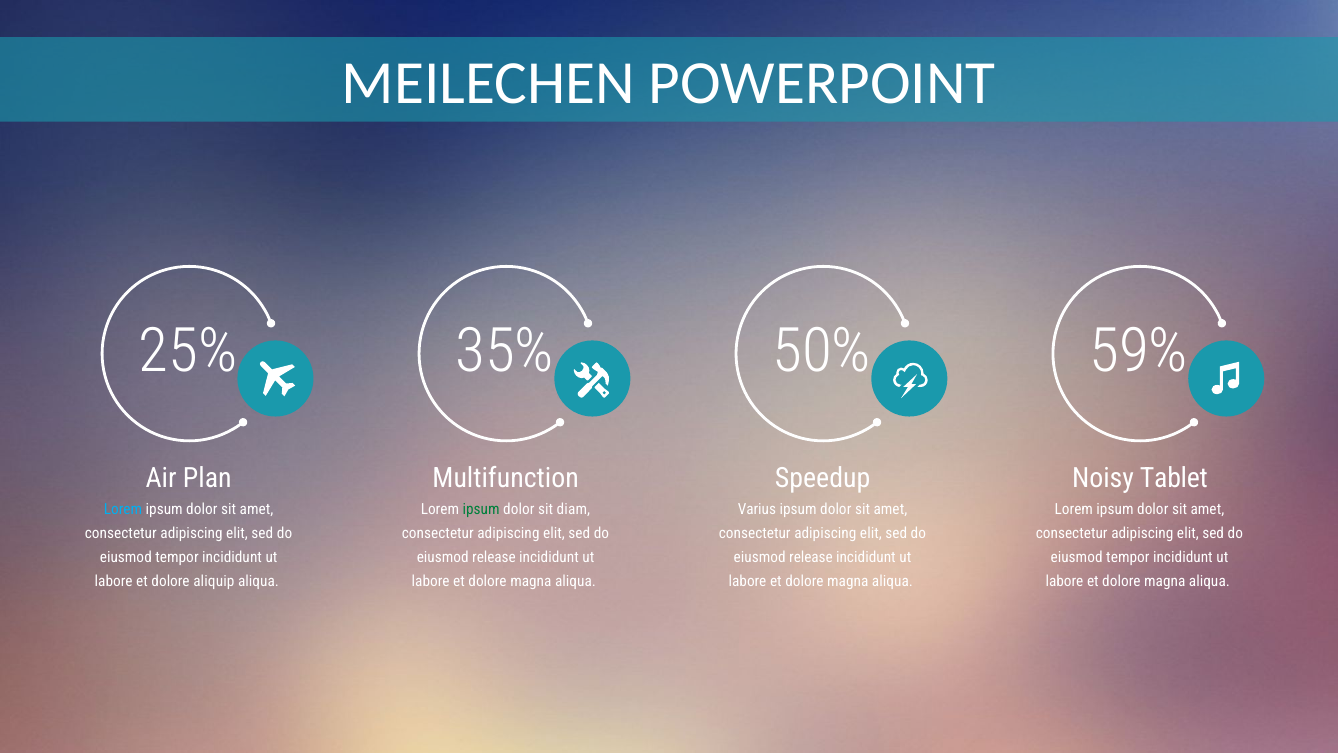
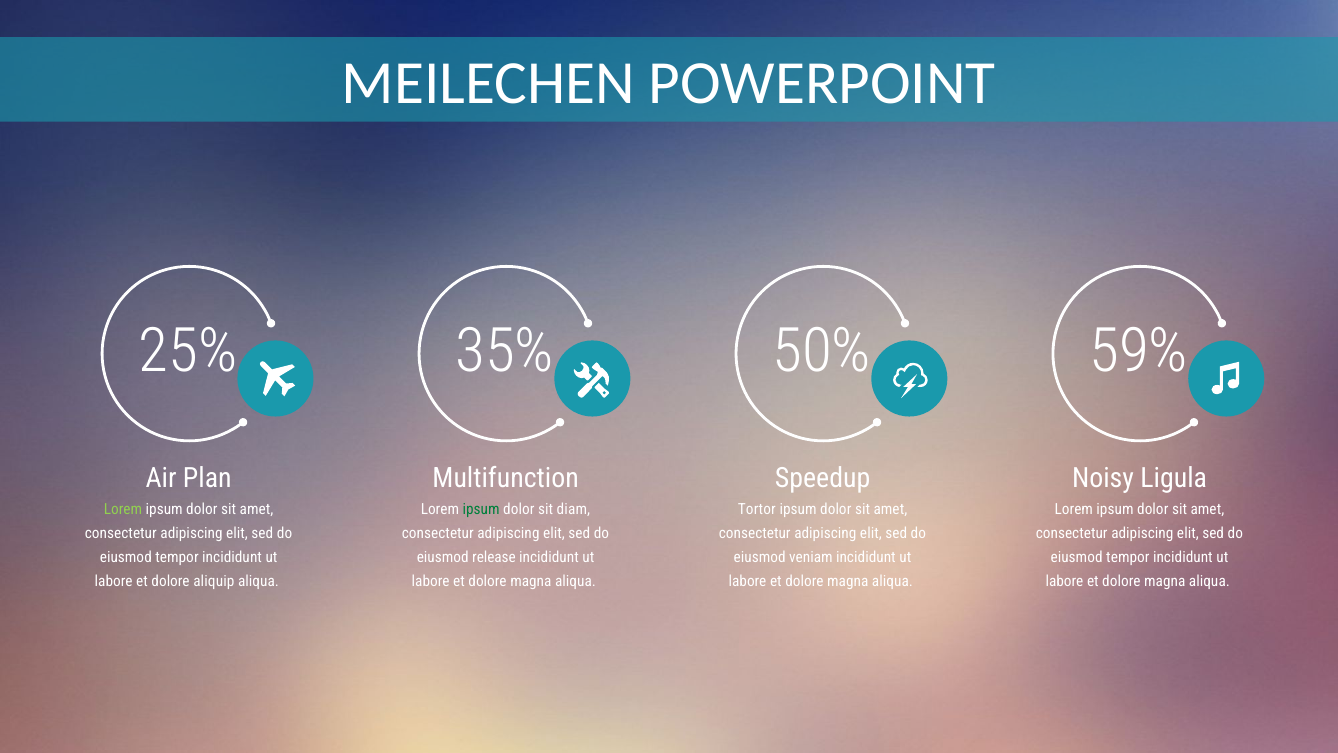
Tablet: Tablet -> Ligula
Lorem at (123, 509) colour: light blue -> light green
Varius: Varius -> Tortor
release at (811, 557): release -> veniam
